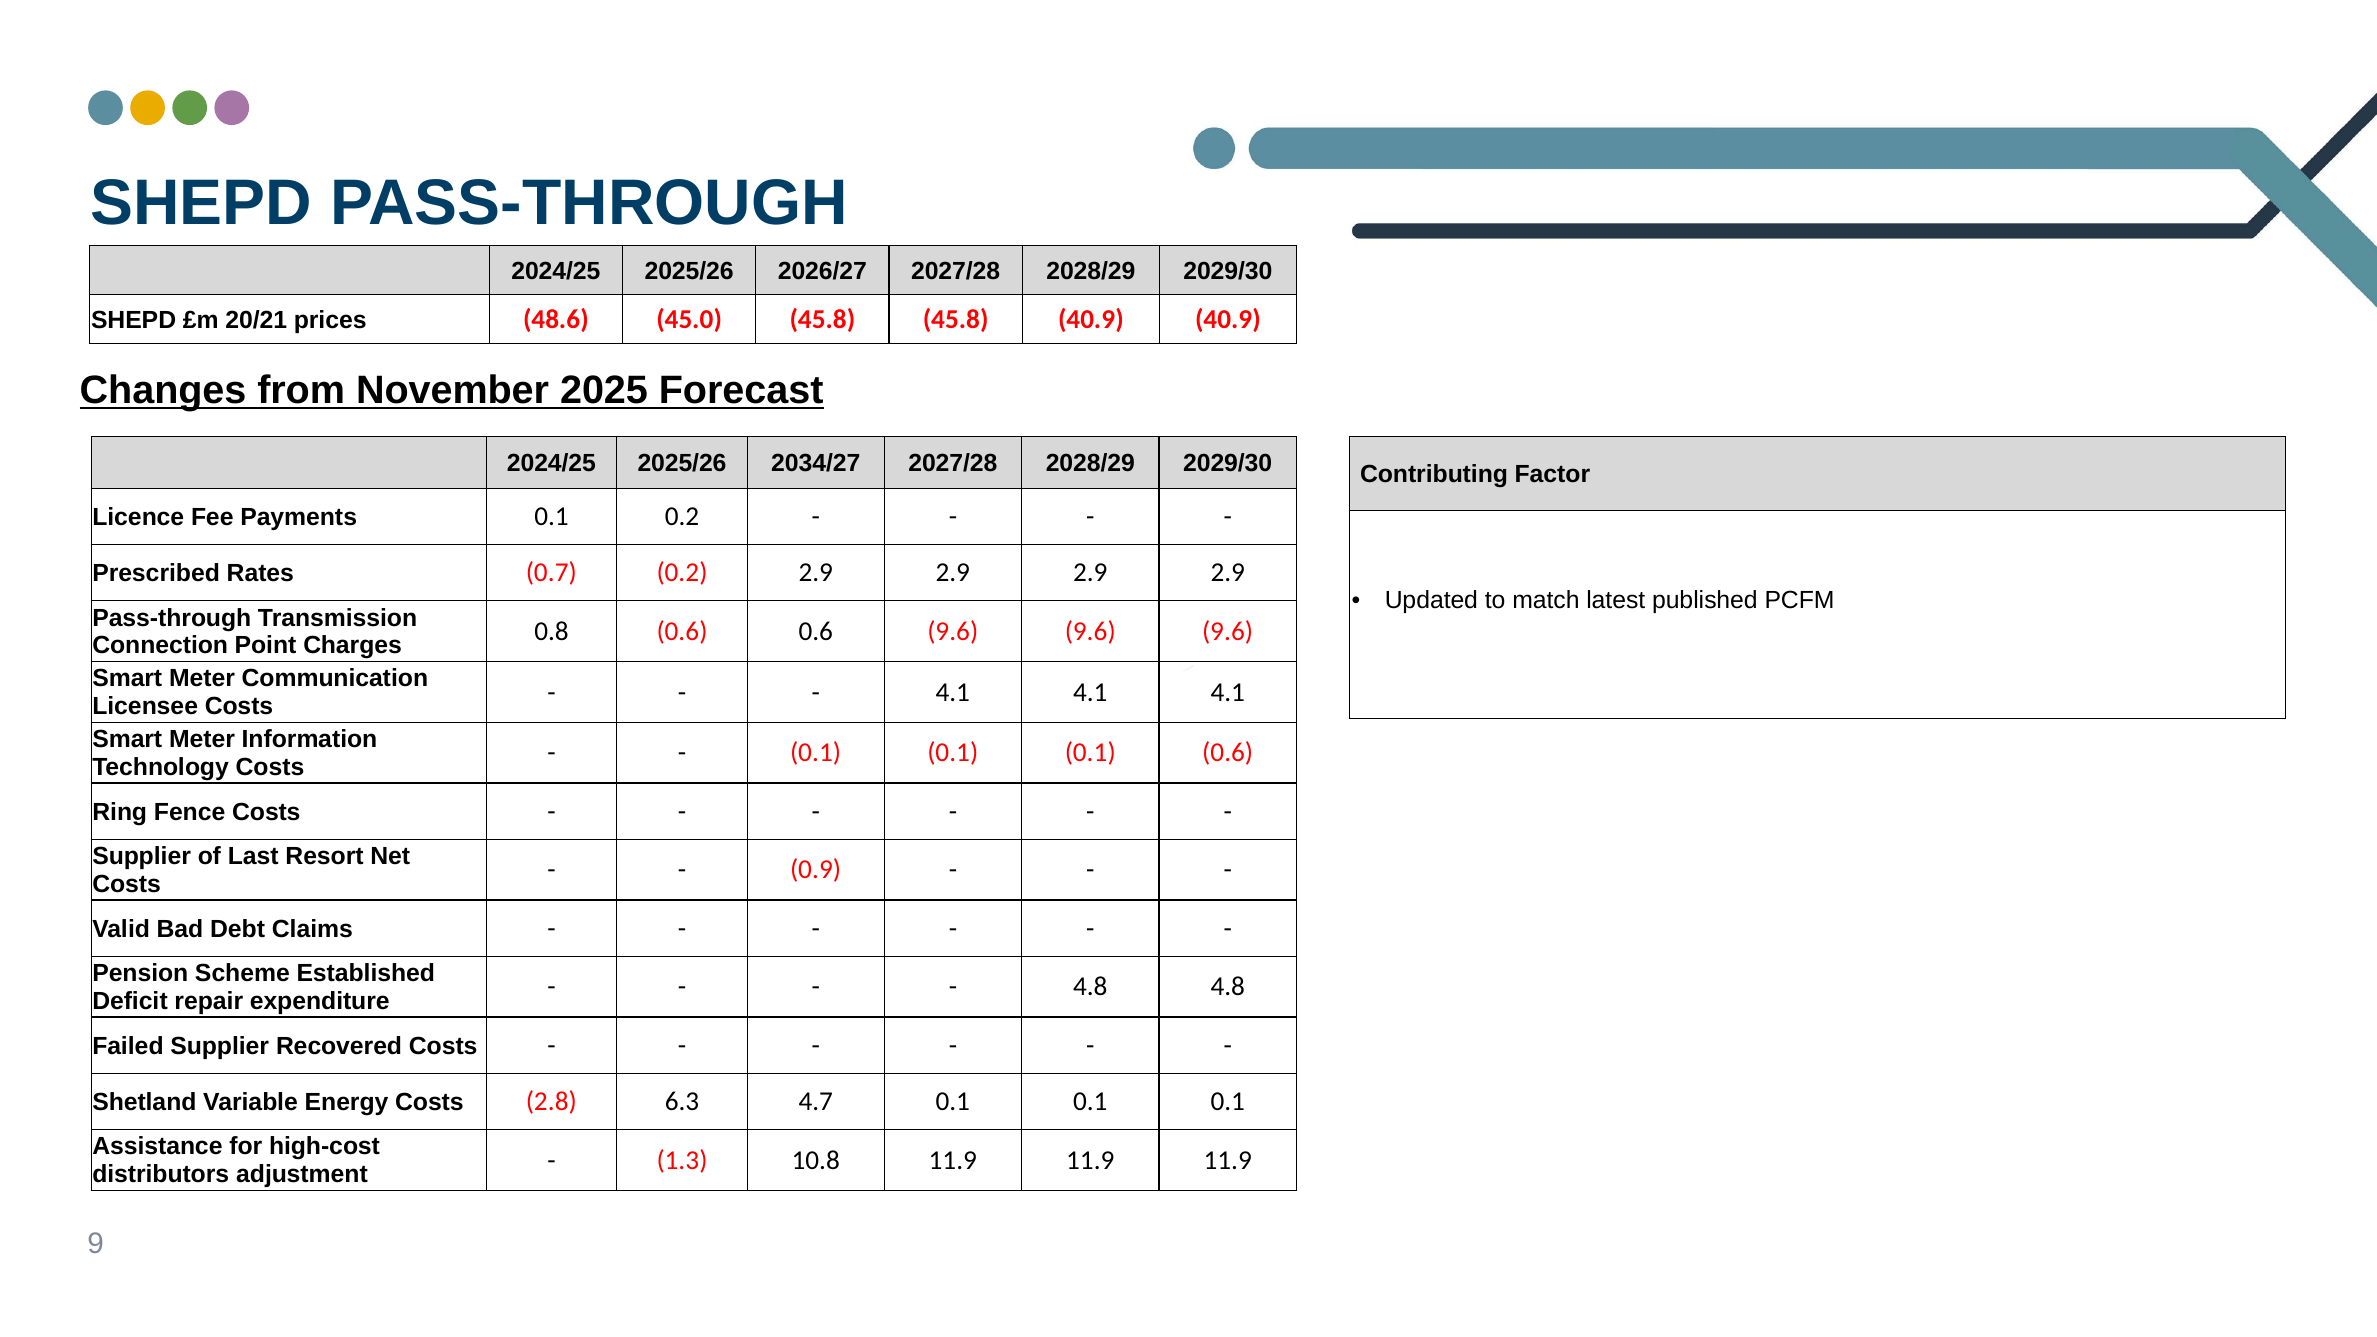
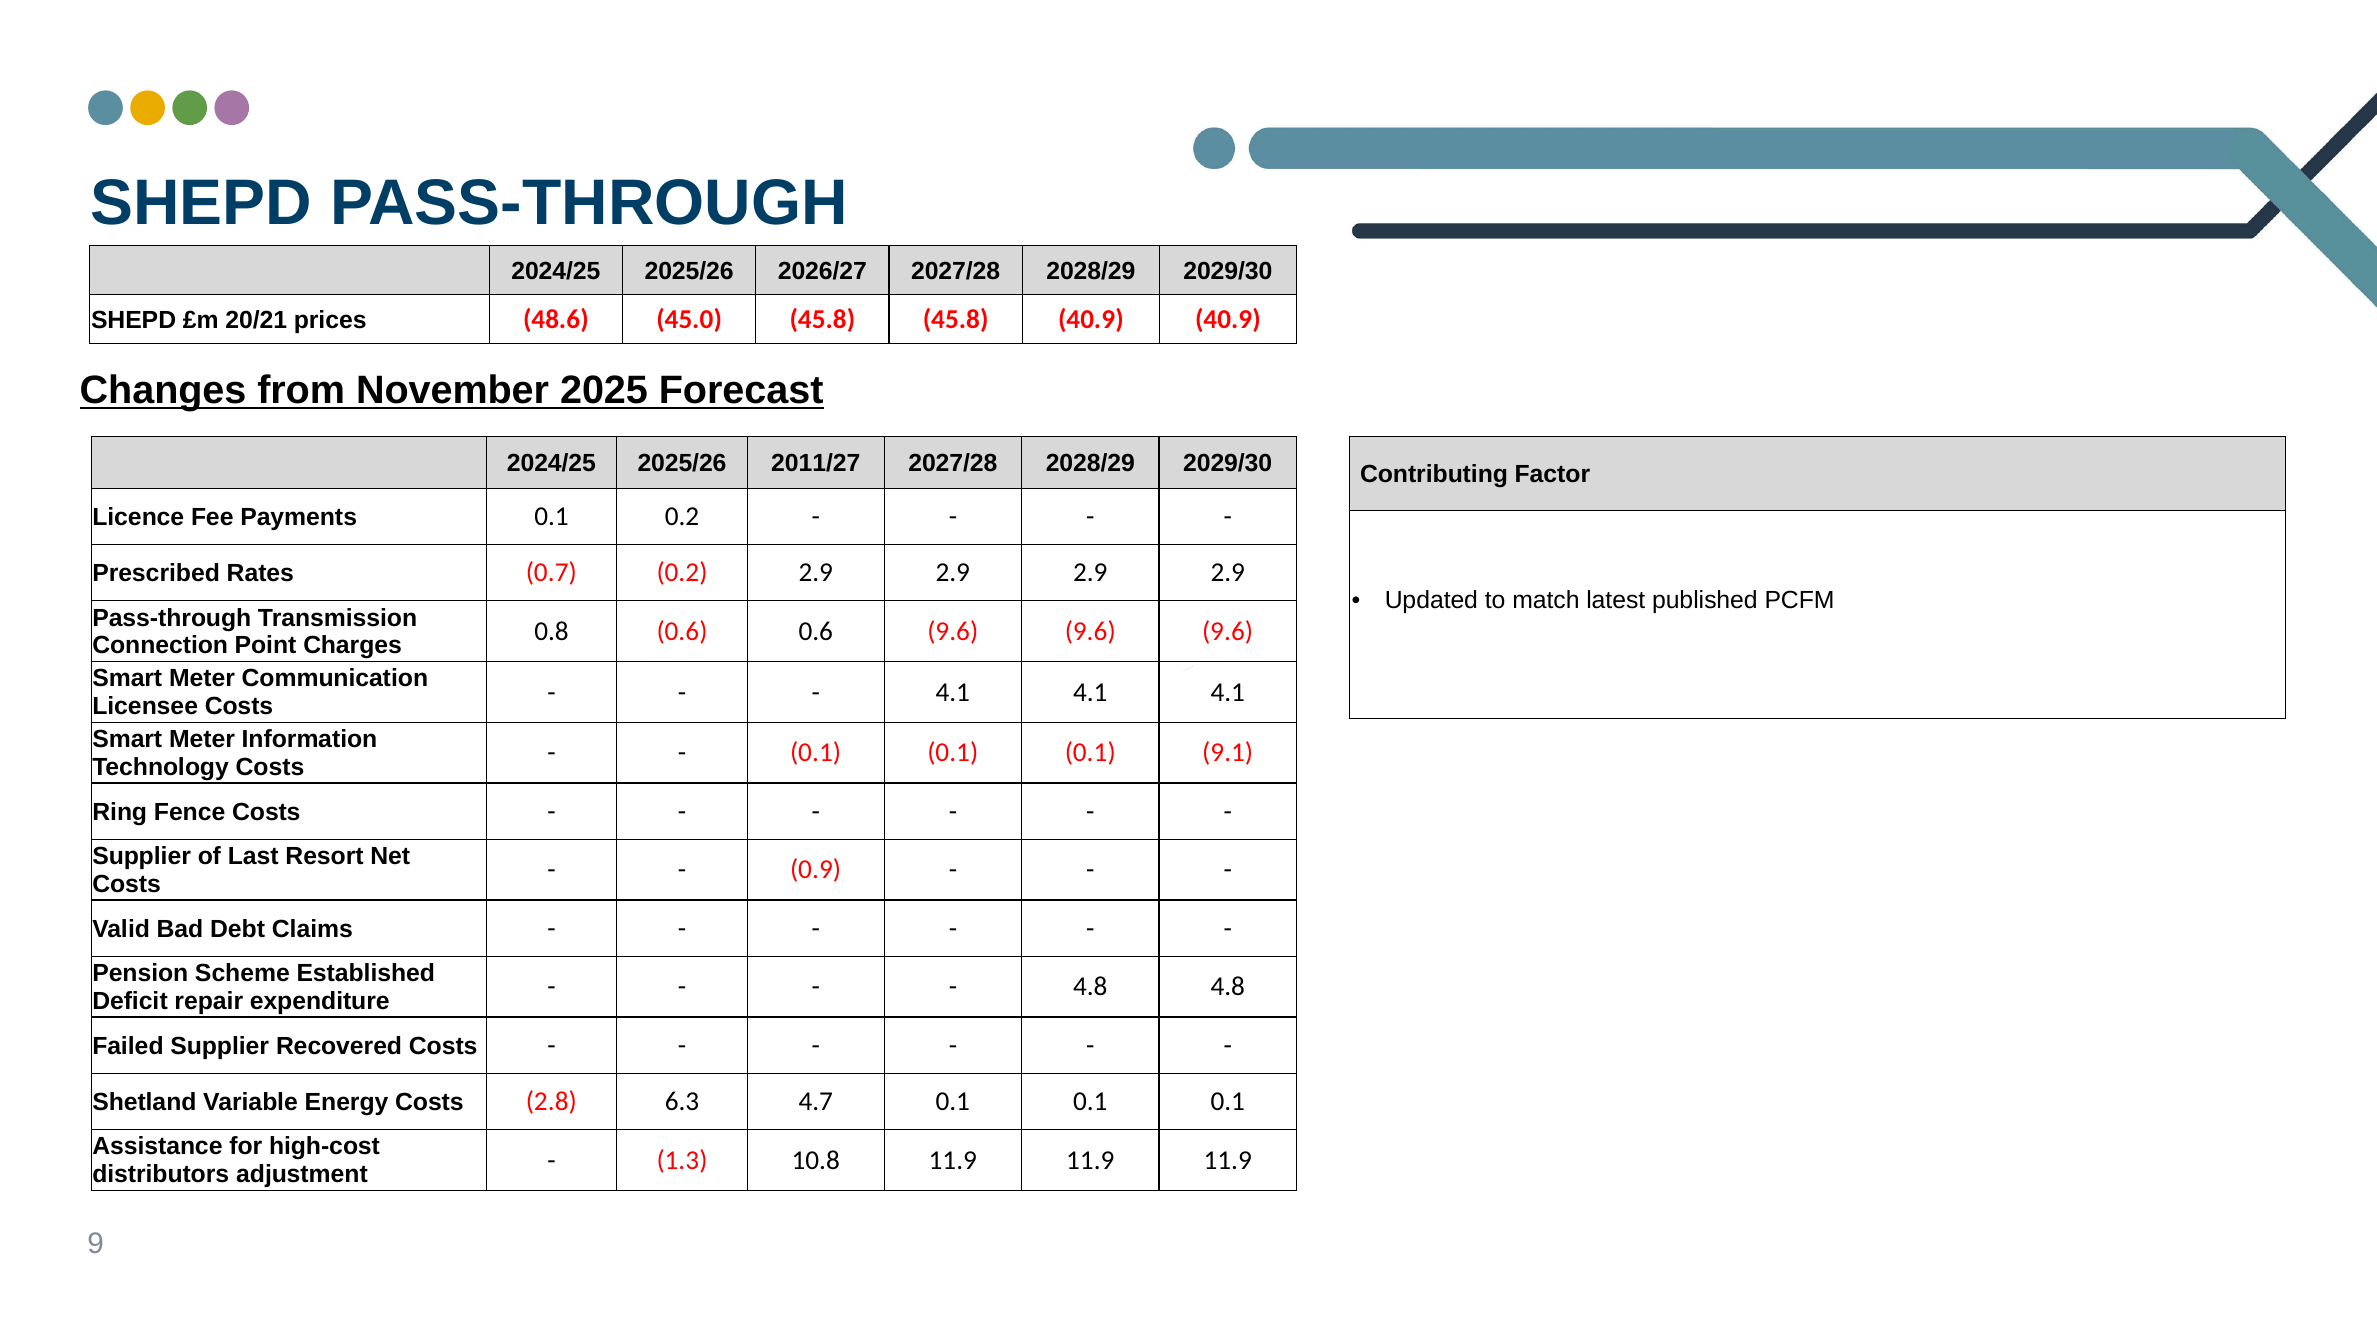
2034/27: 2034/27 -> 2011/27
0.1 0.6: 0.6 -> 9.1
